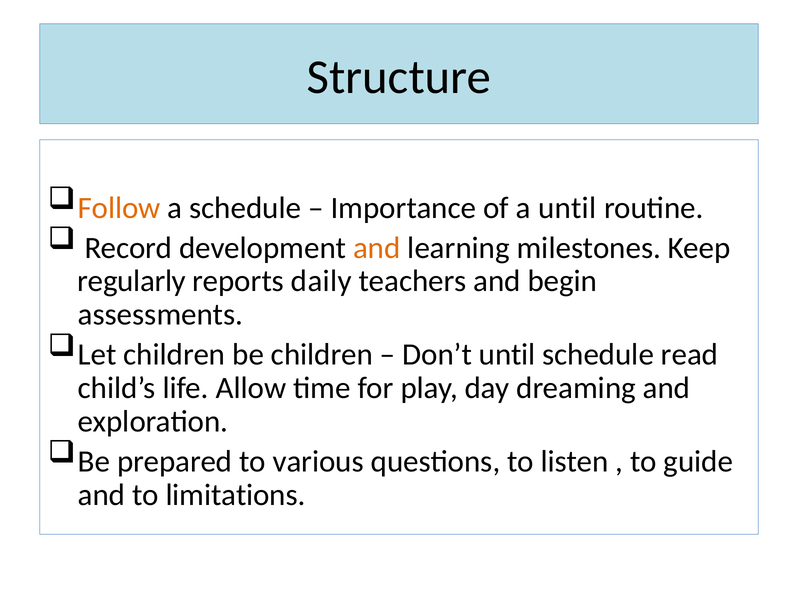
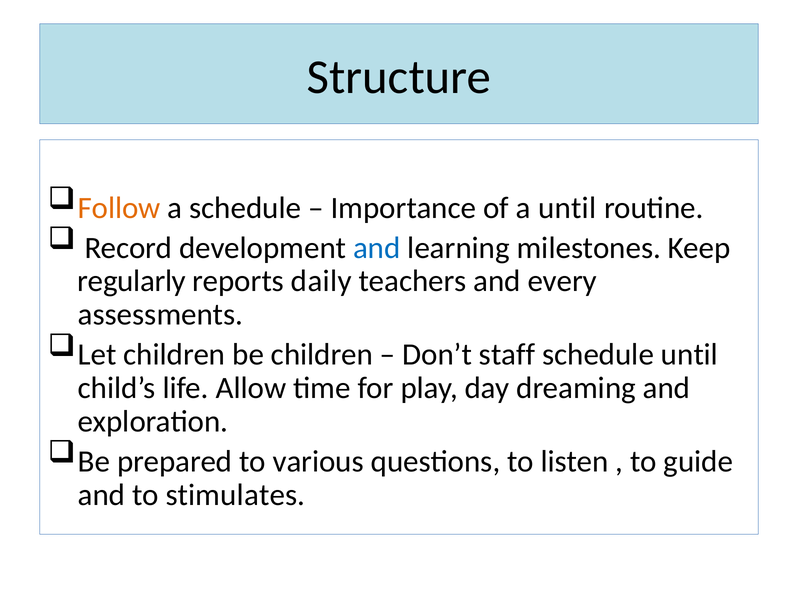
and at (377, 248) colour: orange -> blue
begin: begin -> every
Don’t until: until -> staff
schedule read: read -> until
limitations: limitations -> stimulates
